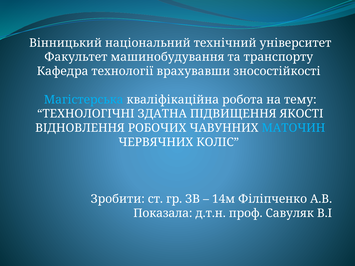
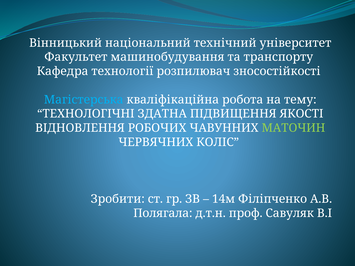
врахувавши: врахувавши -> розпилювач
МАТОЧИН colour: light blue -> light green
Показала: Показала -> Полягала
